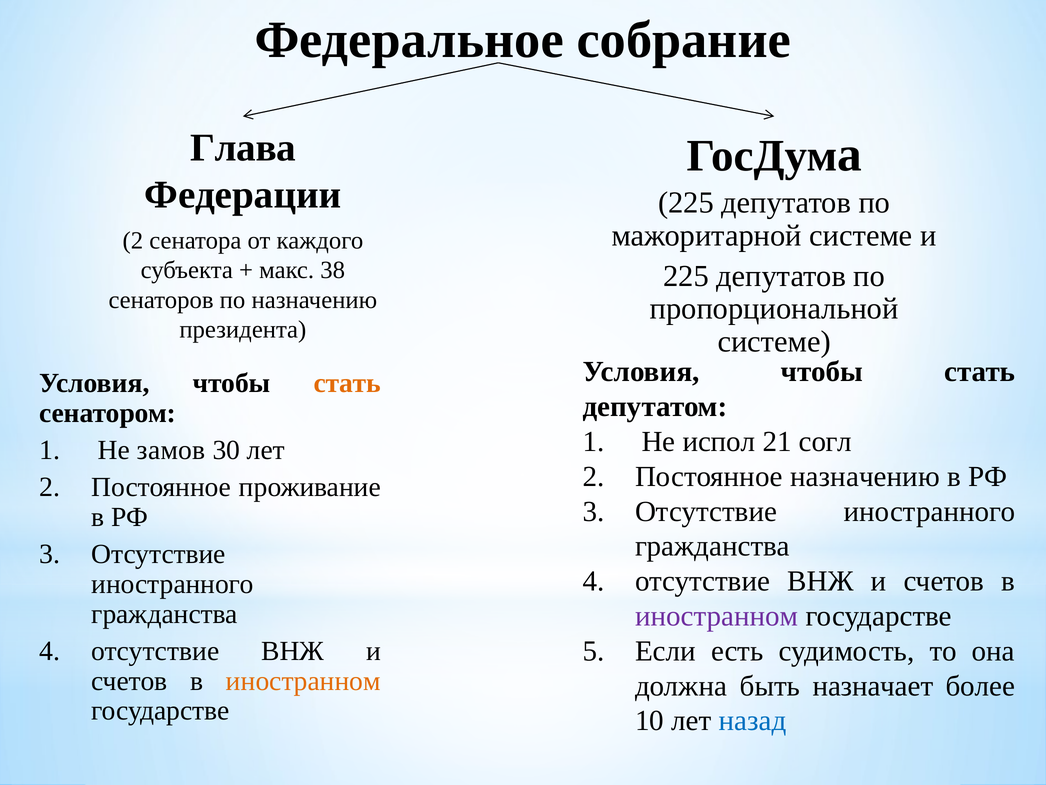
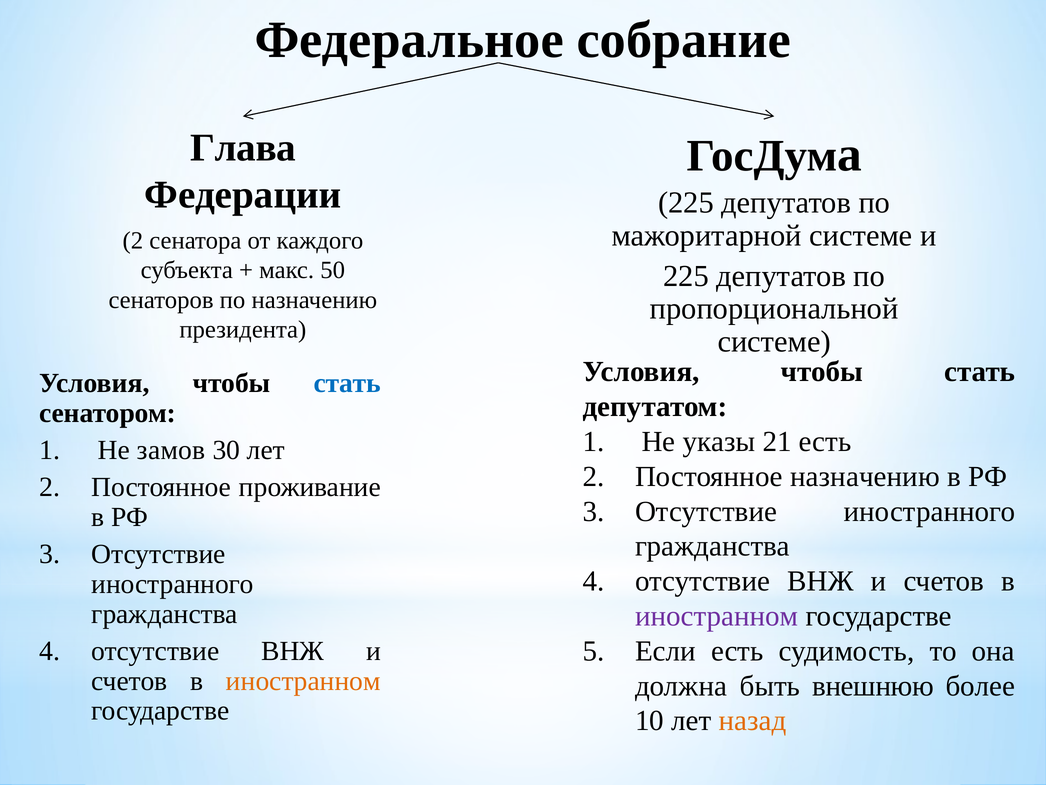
38: 38 -> 50
стать at (347, 383) colour: orange -> blue
испол: испол -> указы
21 согл: согл -> есть
назначает: назначает -> внешнюю
назад colour: blue -> orange
